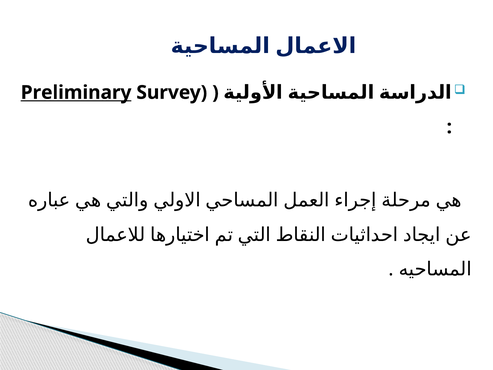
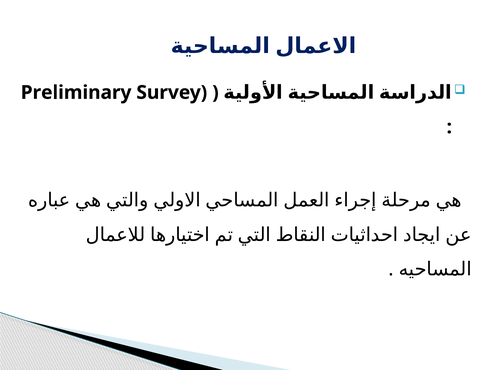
Preliminary underline: present -> none
